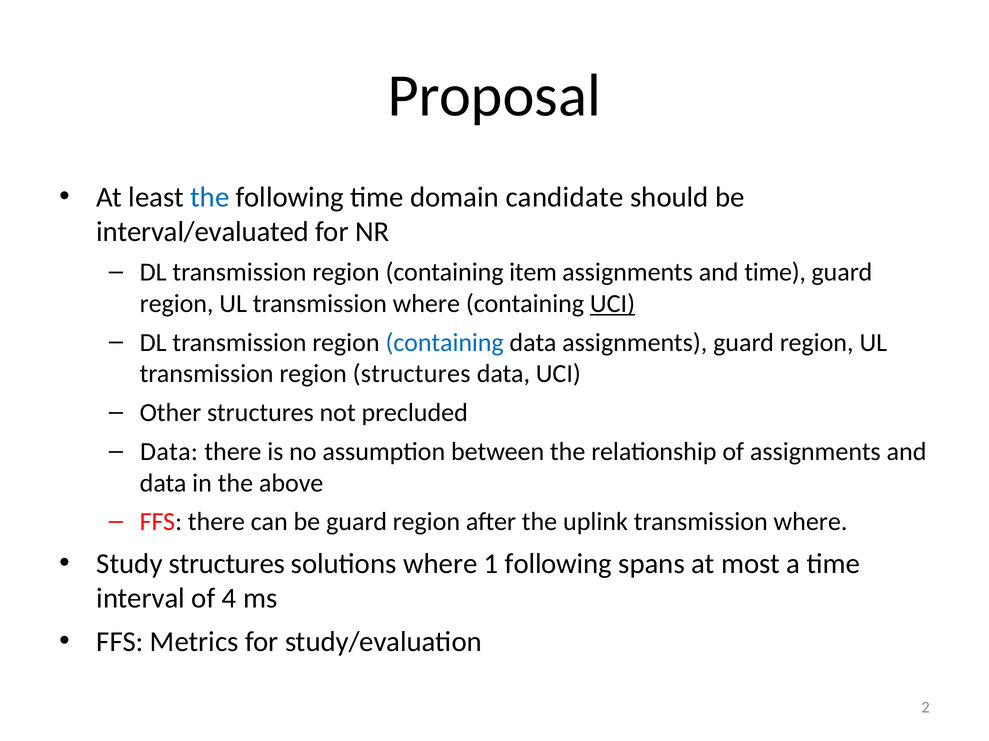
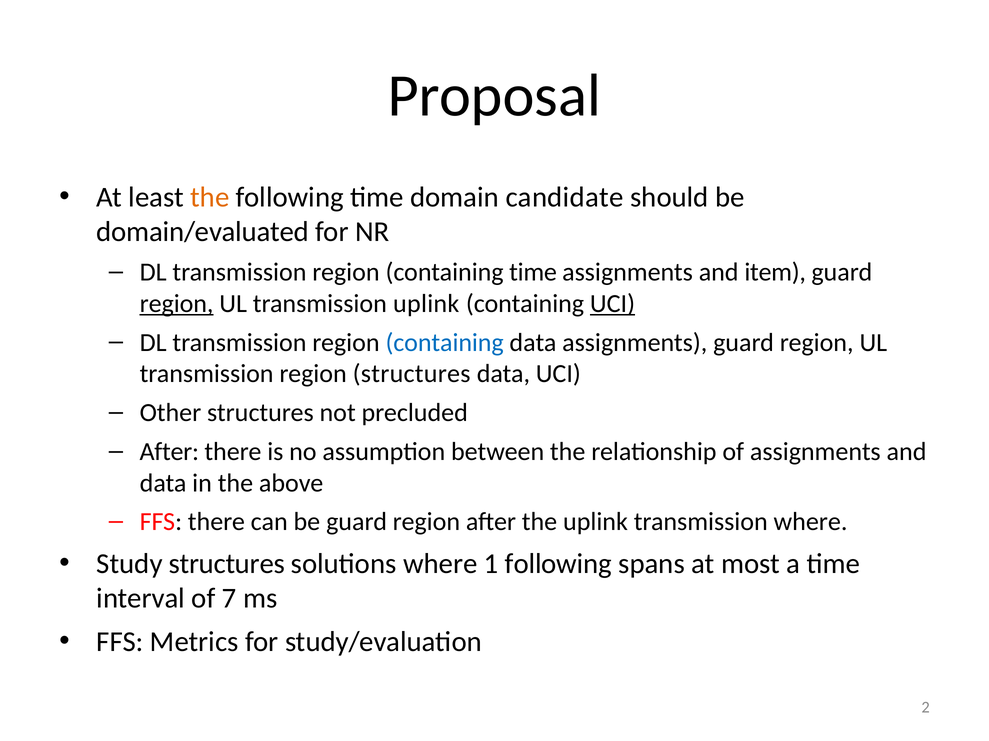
the at (210, 197) colour: blue -> orange
interval/evaluated: interval/evaluated -> domain/evaluated
containing item: item -> time
and time: time -> item
region at (177, 304) underline: none -> present
UL transmission where: where -> uplink
Data at (169, 452): Data -> After
4: 4 -> 7
